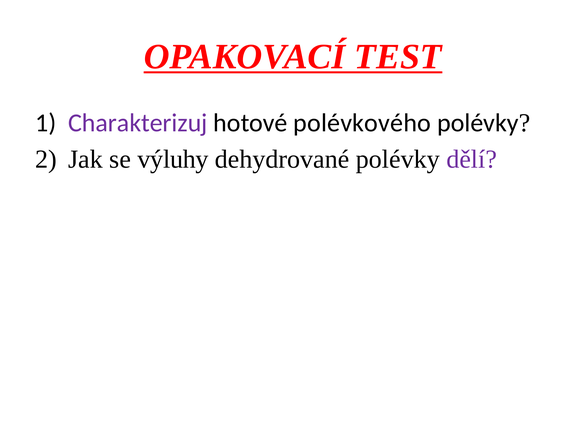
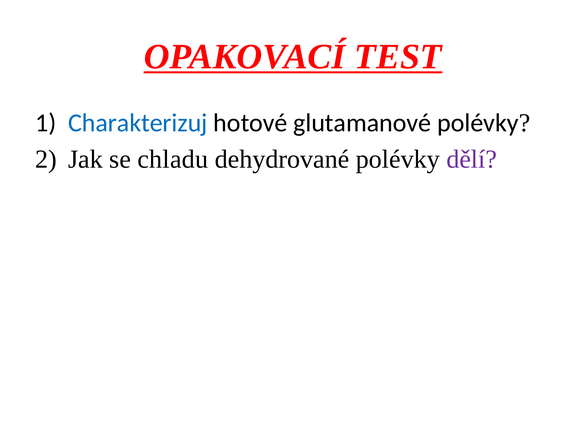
Charakterizuj colour: purple -> blue
polévkového: polévkového -> glutamanové
výluhy: výluhy -> chladu
